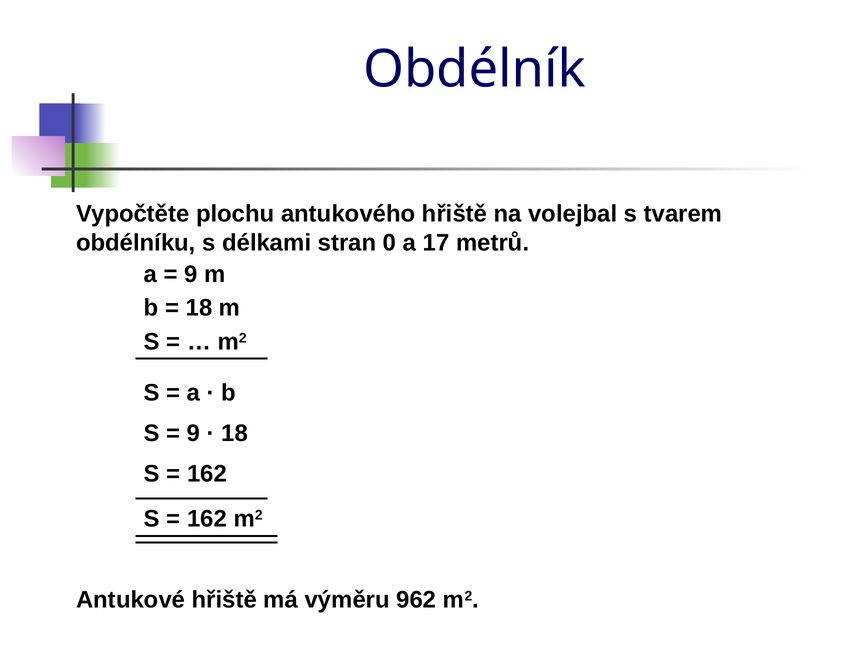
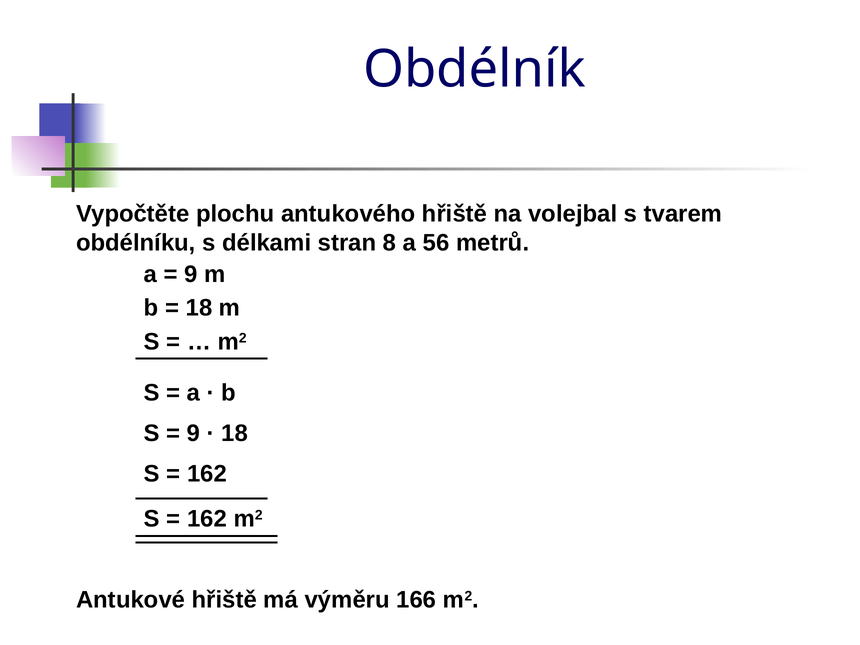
0: 0 -> 8
17: 17 -> 56
962: 962 -> 166
